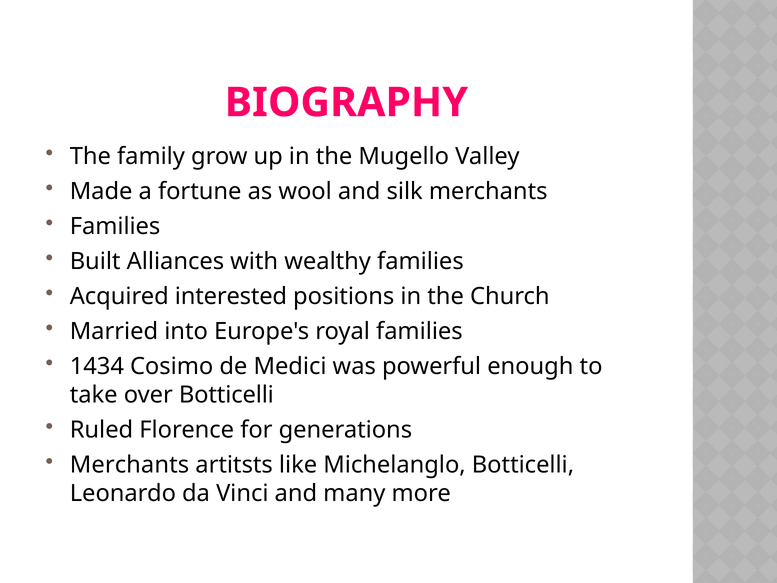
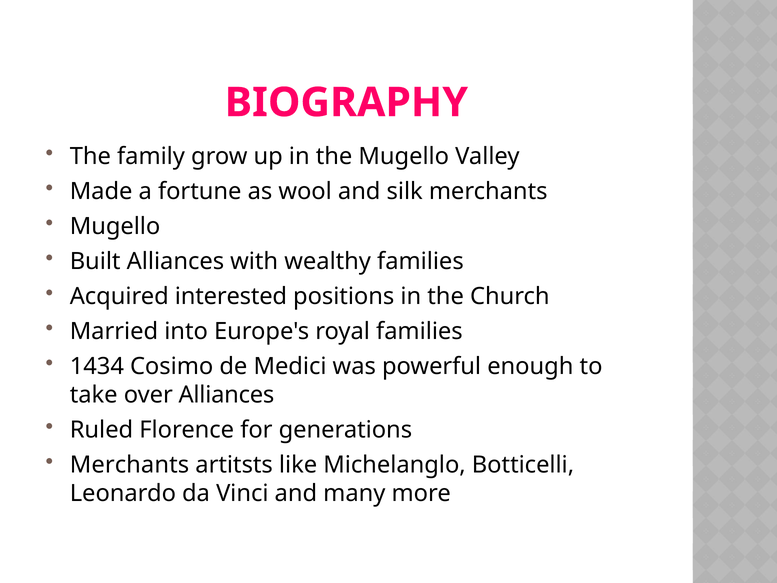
Families at (115, 226): Families -> Mugello
over Botticelli: Botticelli -> Alliances
